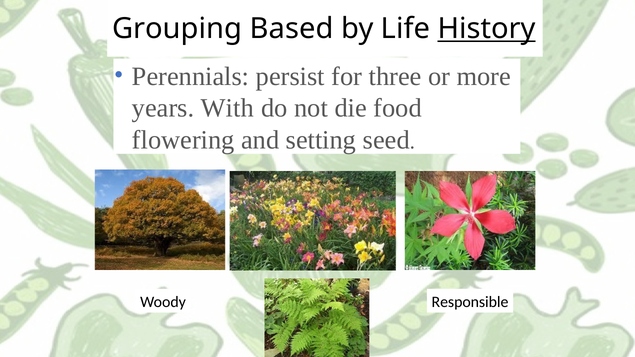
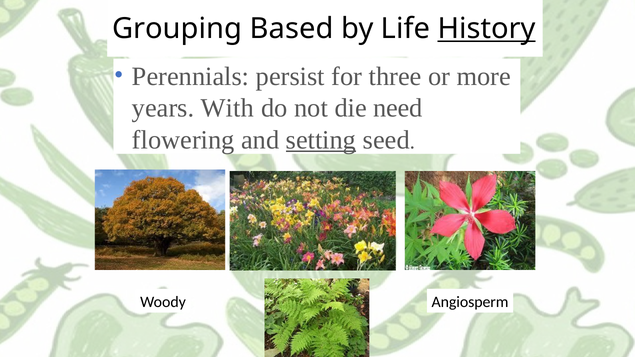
food: food -> need
setting underline: none -> present
Responsible: Responsible -> Angiosperm
